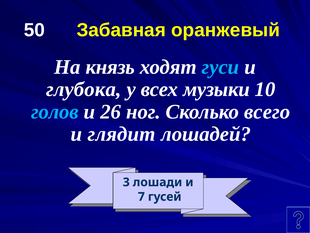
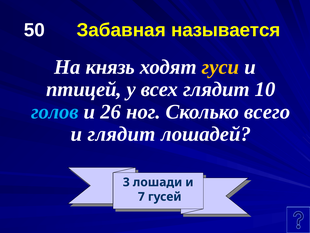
оранжевый: оранжевый -> называется
гуси colour: light blue -> yellow
глубока: глубока -> птицей
всех музыки: музыки -> глядит
